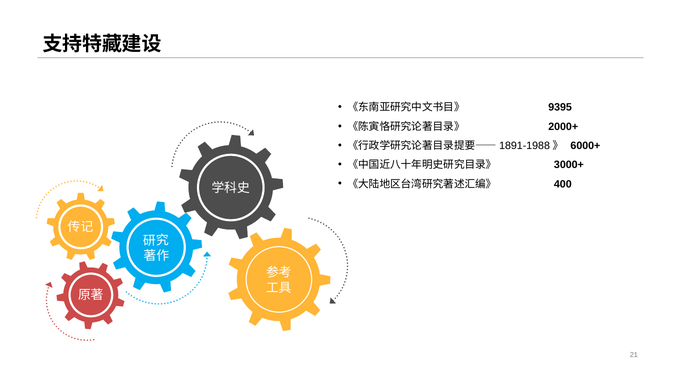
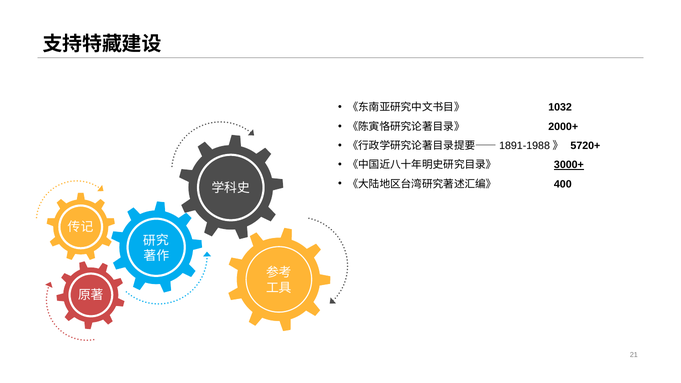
9395: 9395 -> 1032
6000+: 6000+ -> 5720+
3000+ underline: none -> present
